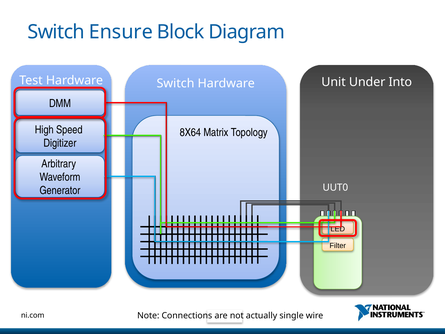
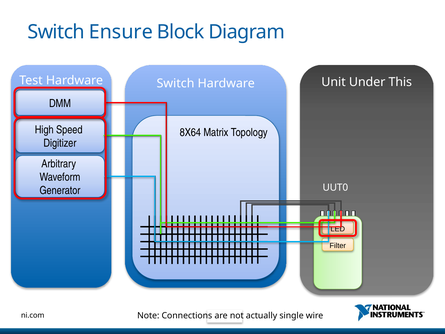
Into: Into -> This
